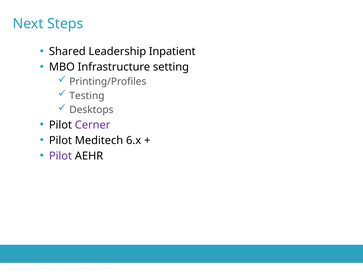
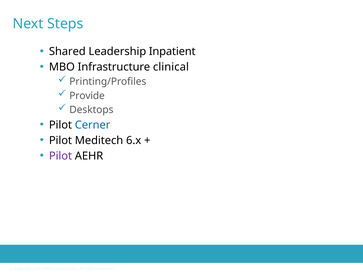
setting: setting -> clinical
Testing: Testing -> Provide
Cerner colour: purple -> blue
